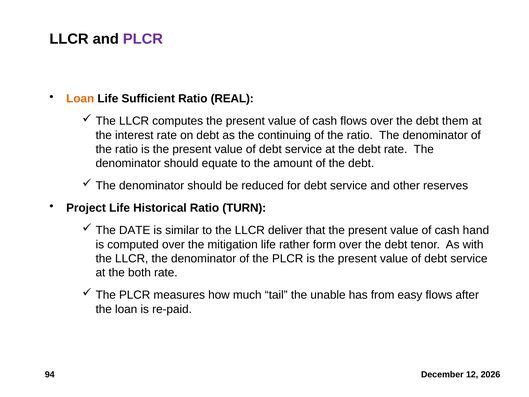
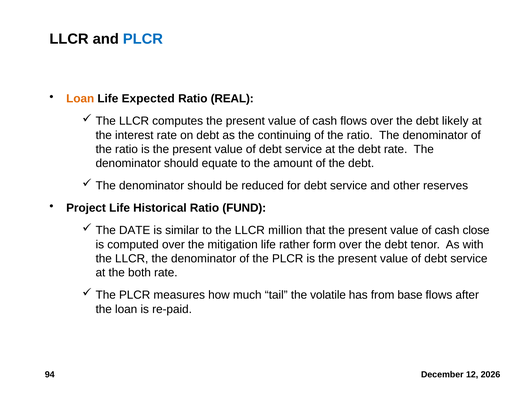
PLCR at (143, 39) colour: purple -> blue
Sufficient: Sufficient -> Expected
them: them -> likely
TURN: TURN -> FUND
deliver: deliver -> million
hand: hand -> close
unable: unable -> volatile
easy: easy -> base
